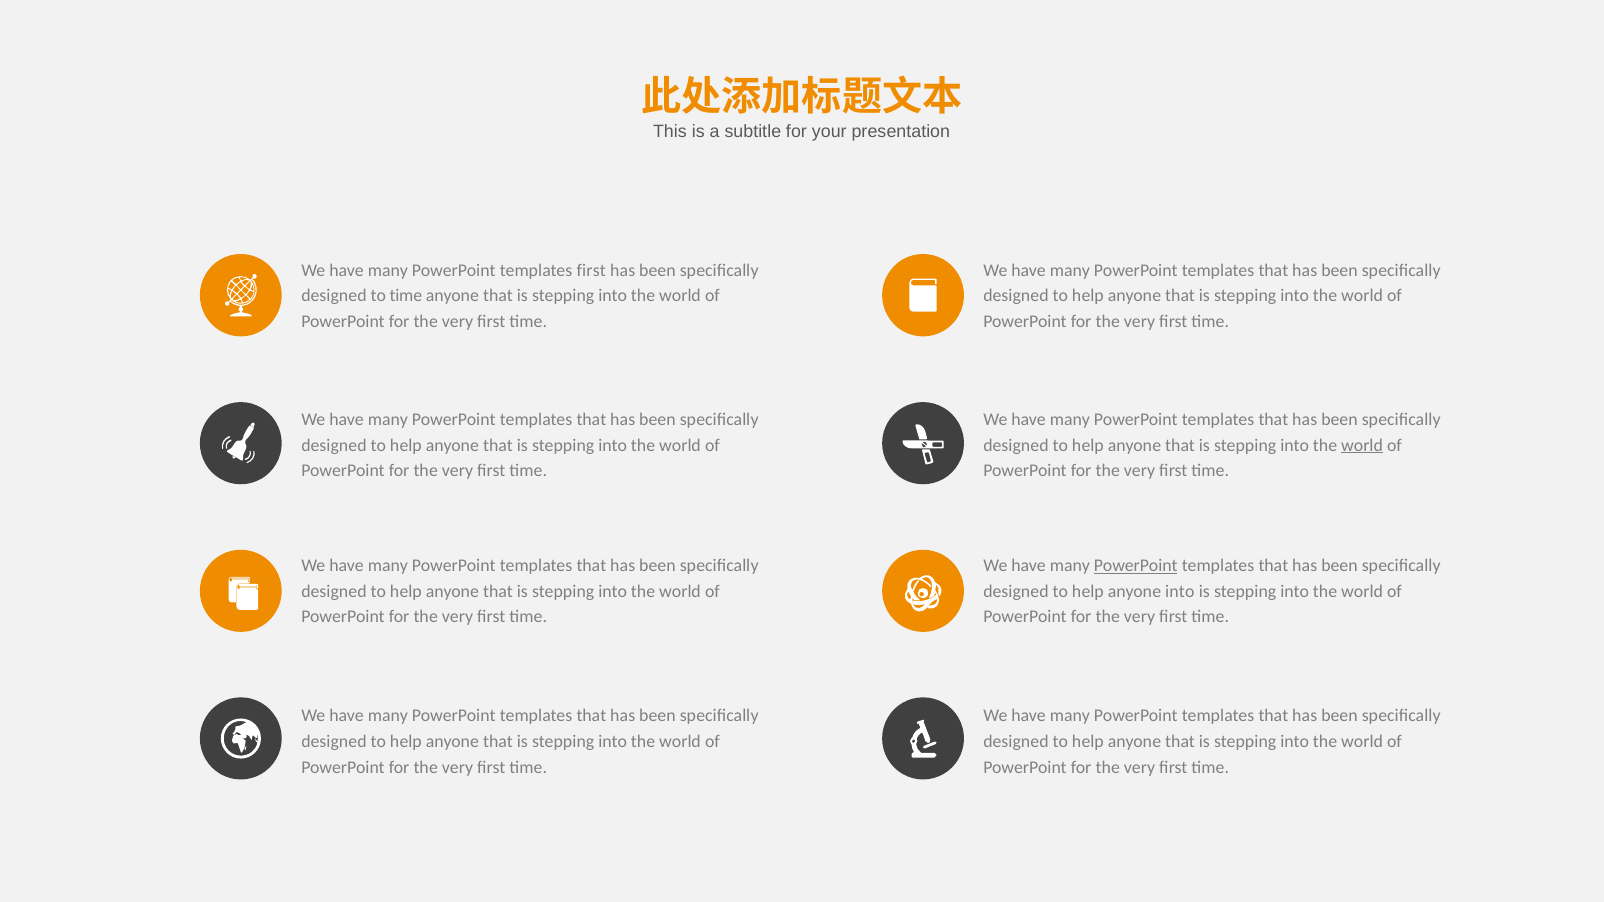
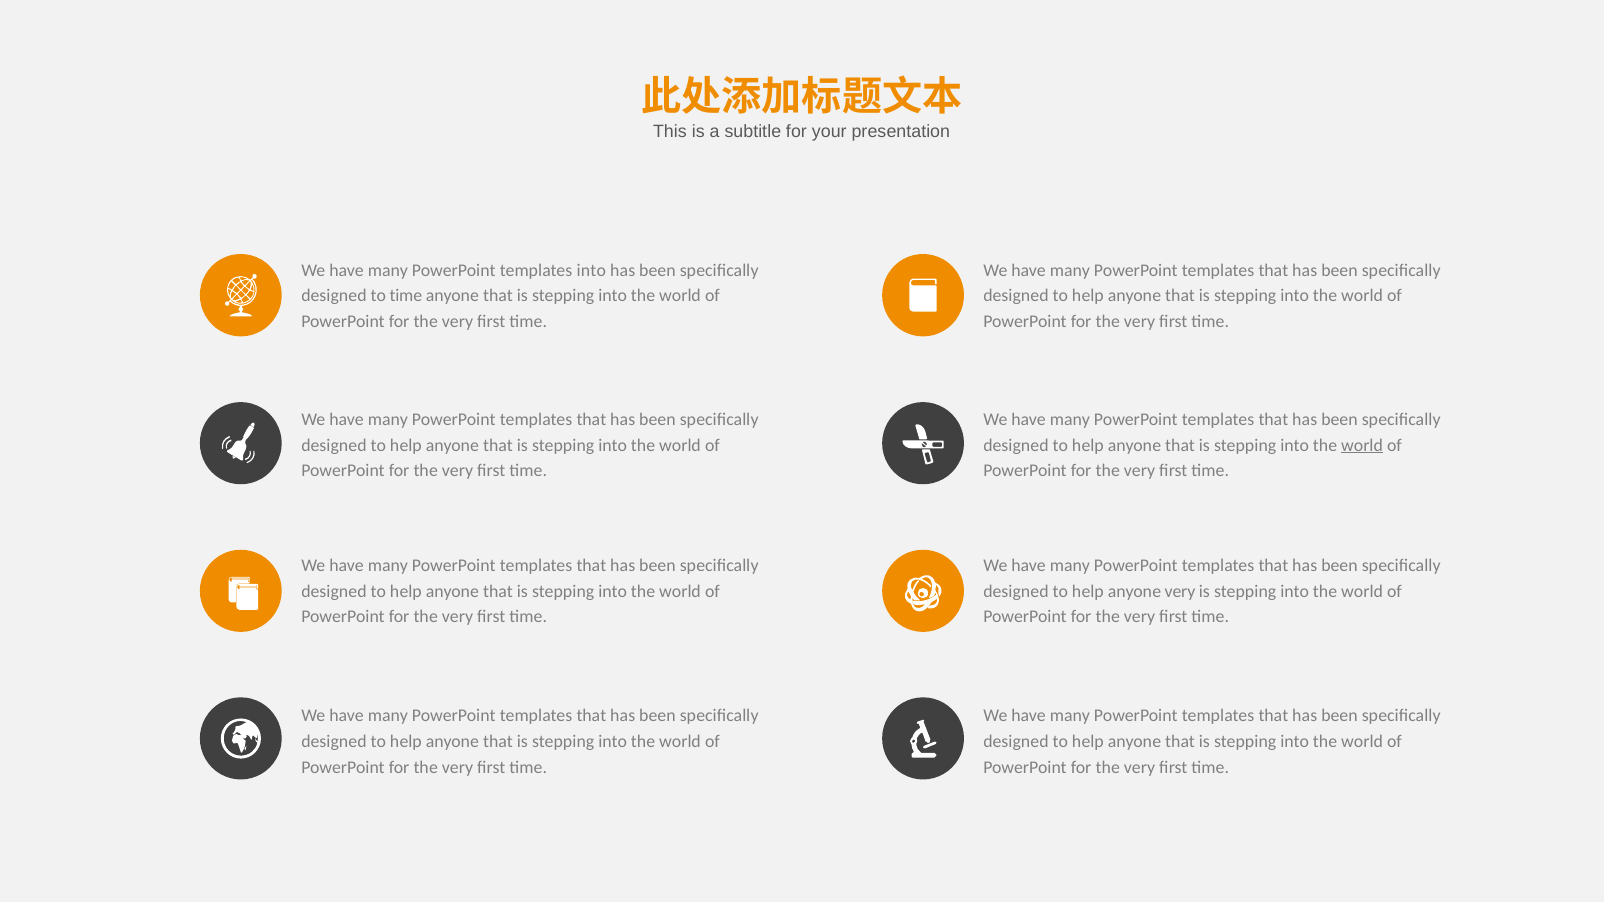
templates first: first -> into
PowerPoint at (1136, 566) underline: present -> none
anyone into: into -> very
